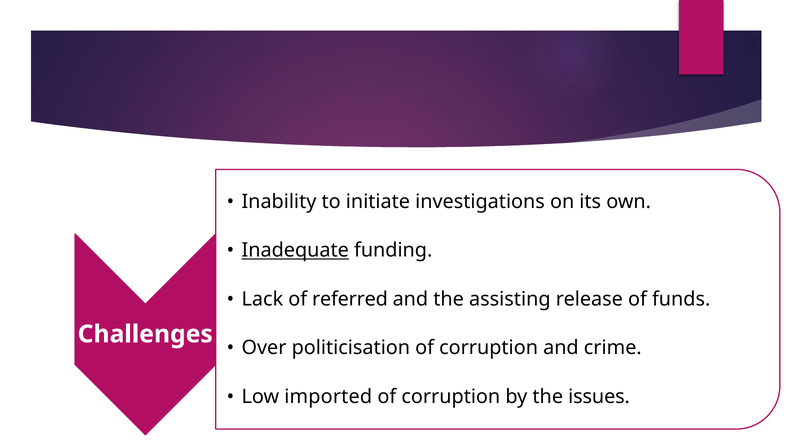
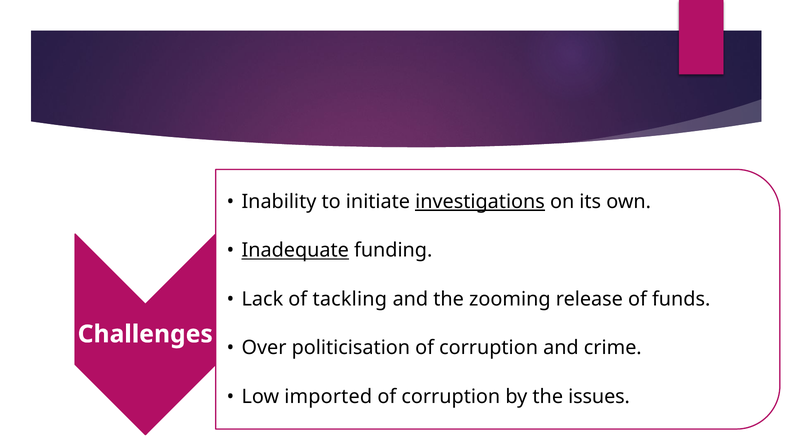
investigations underline: none -> present
referred: referred -> tackling
assisting: assisting -> zooming
